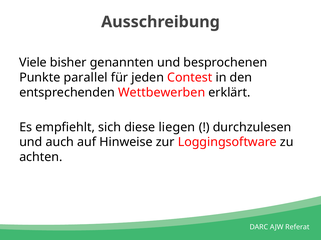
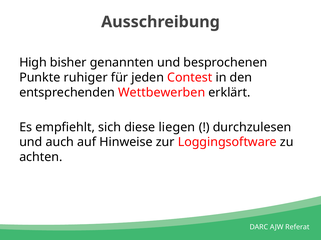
Viele: Viele -> High
parallel: parallel -> ruhiger
